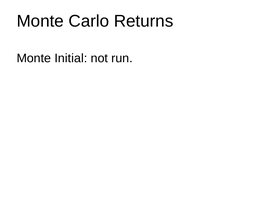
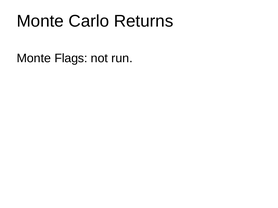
Initial: Initial -> Flags
